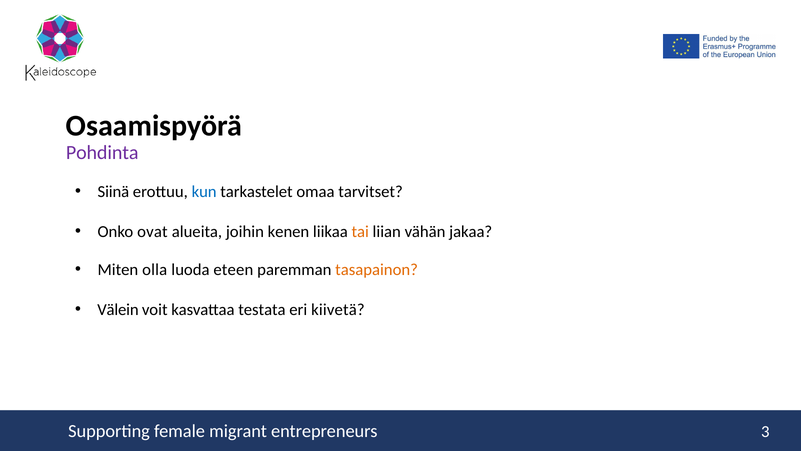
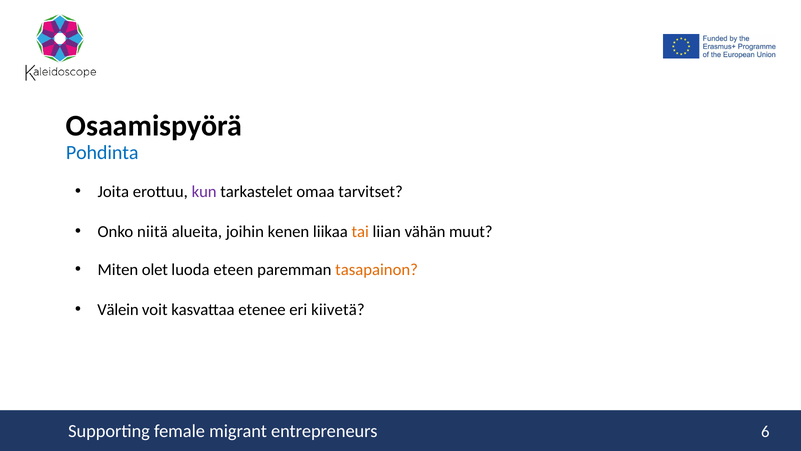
Pohdinta colour: purple -> blue
Siinä: Siinä -> Joita
kun colour: blue -> purple
ovat: ovat -> niitä
jakaa: jakaa -> muut
olla: olla -> olet
testata: testata -> etenee
3: 3 -> 6
